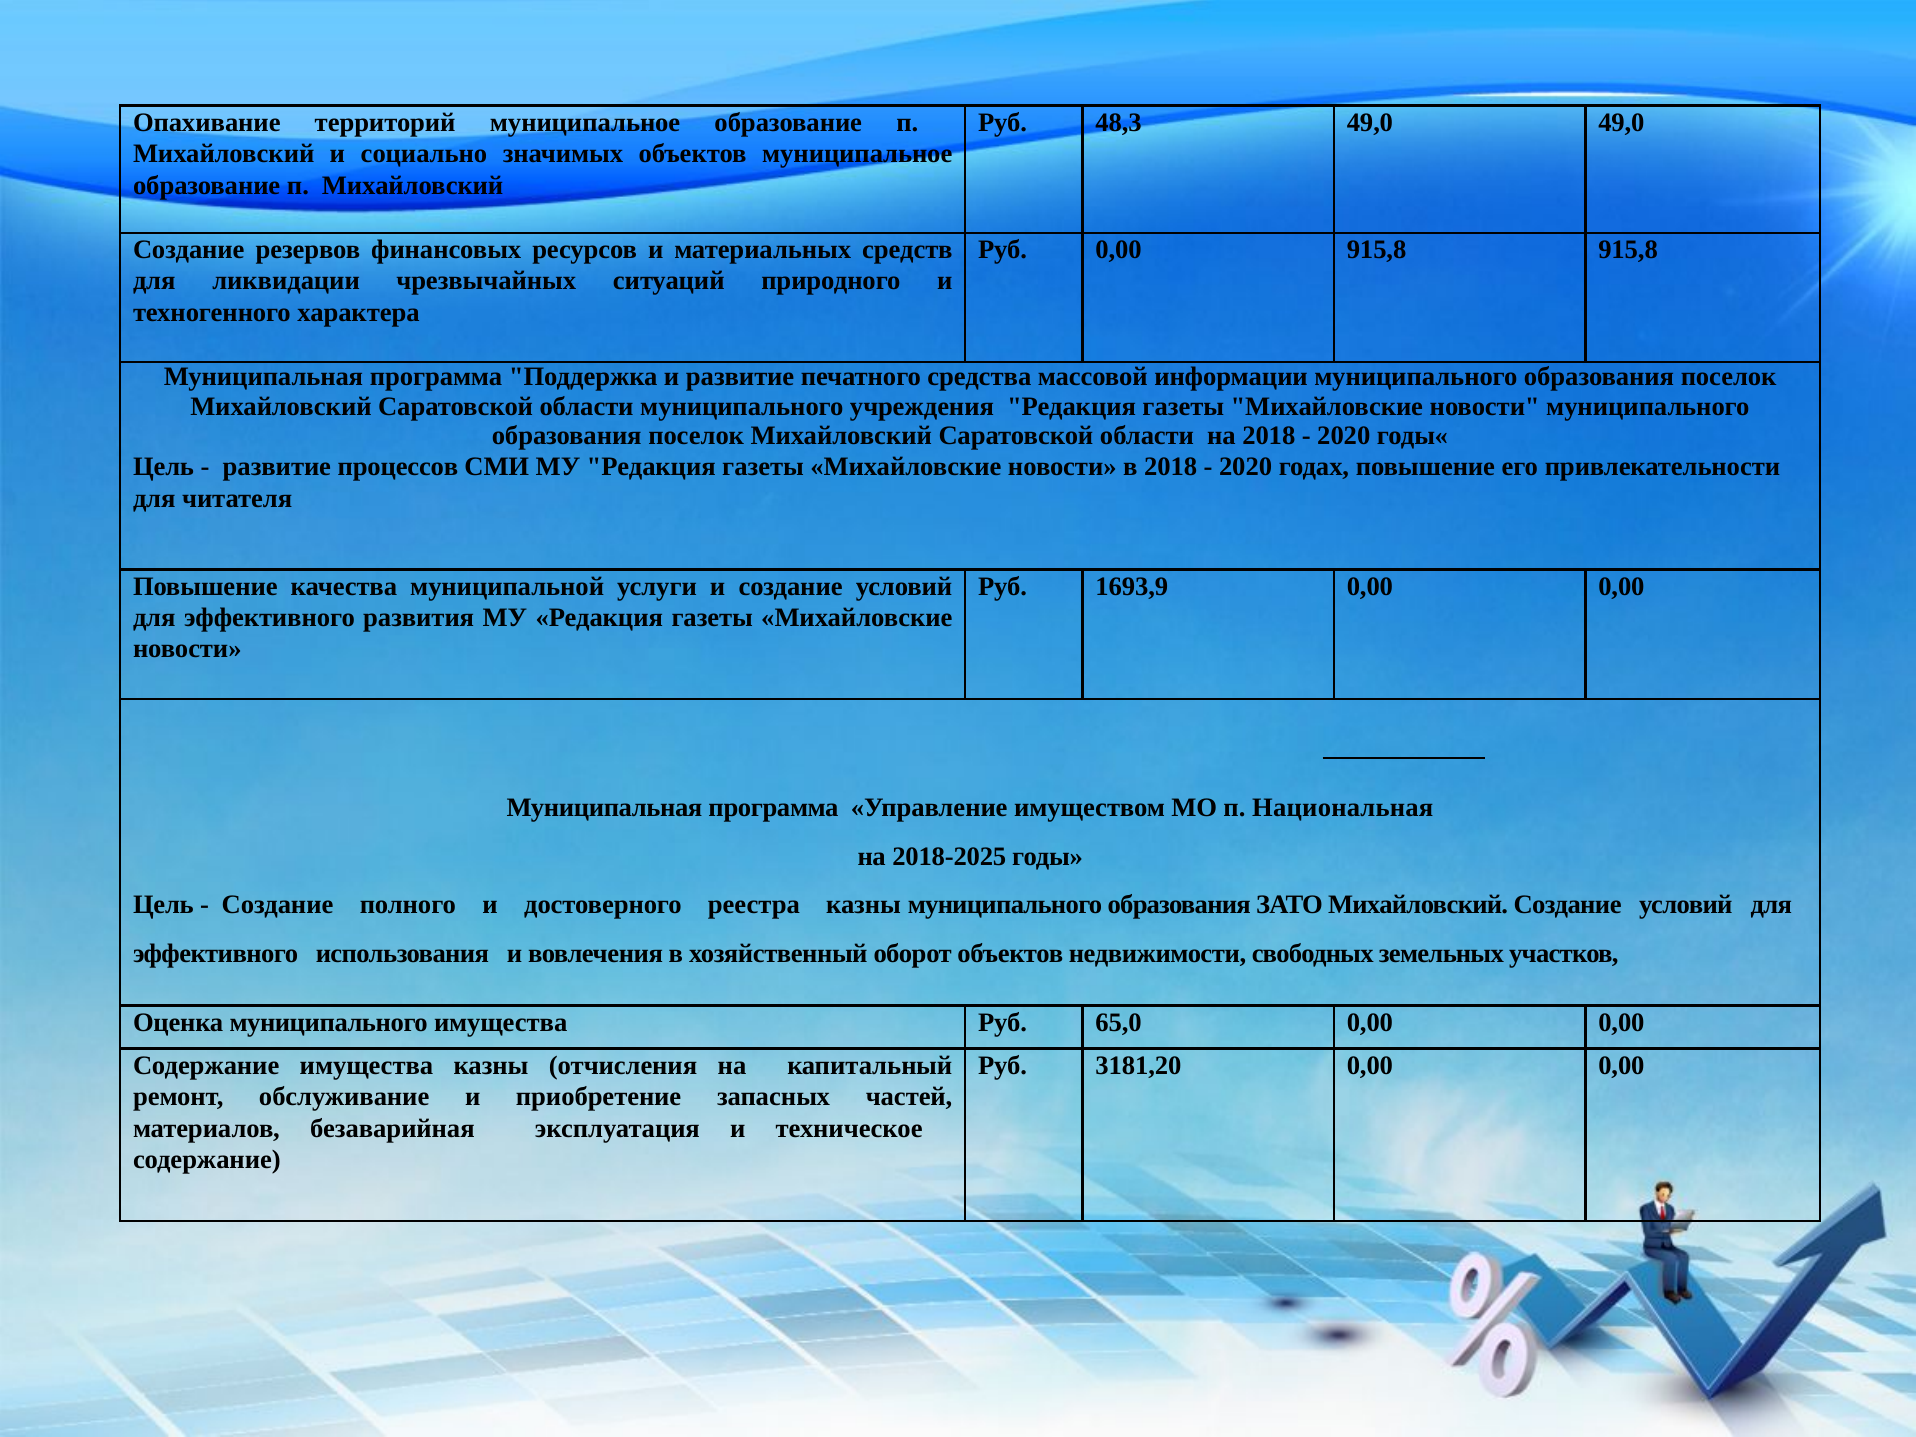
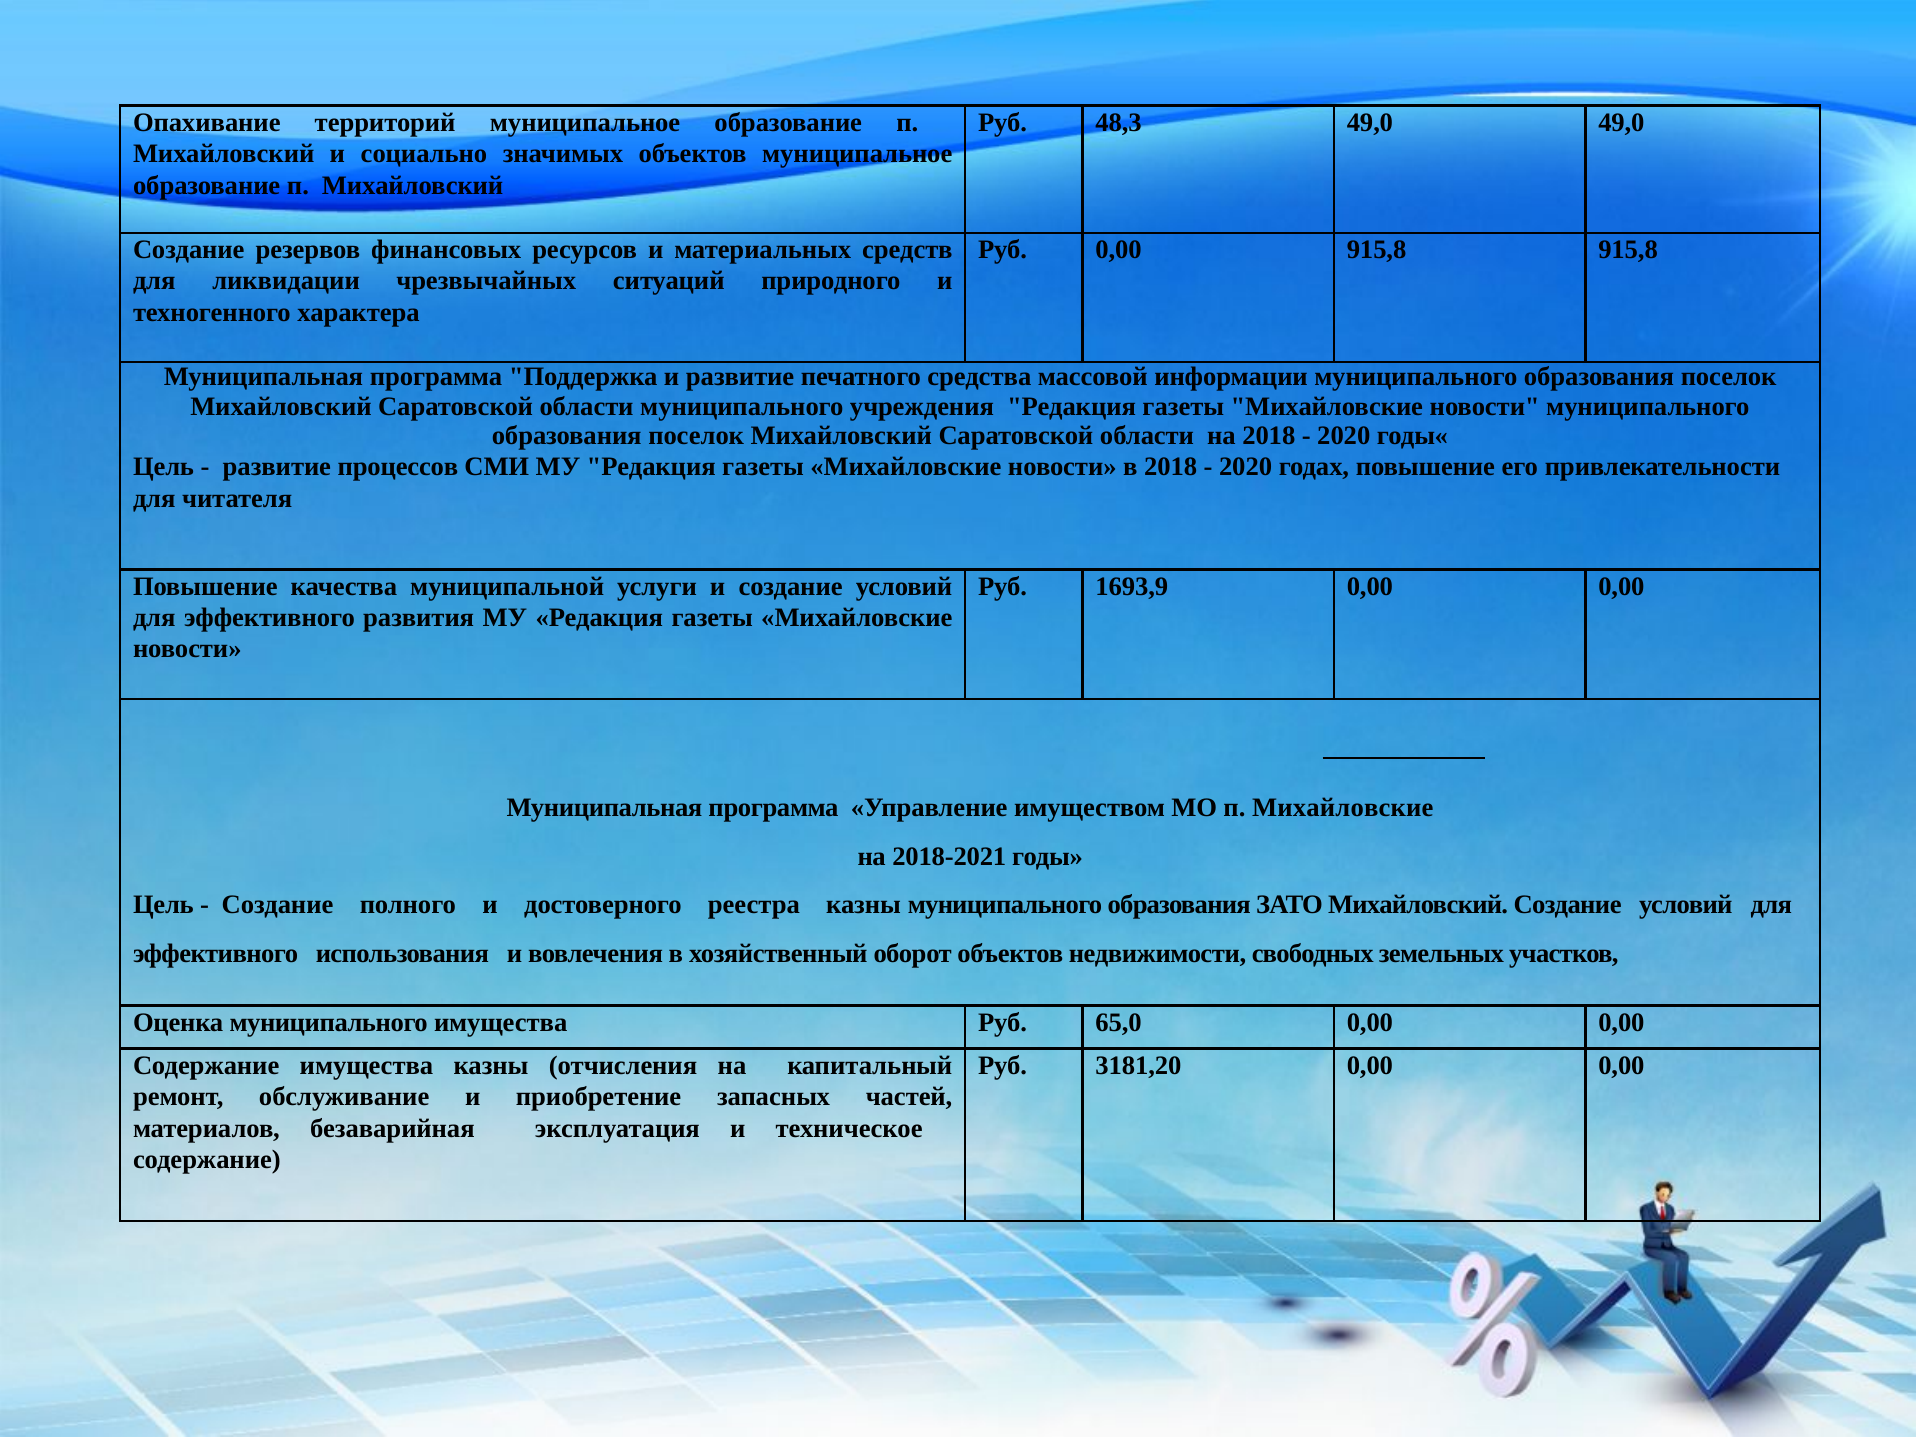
п Национальная: Национальная -> Михайловские
2018-2025: 2018-2025 -> 2018-2021
